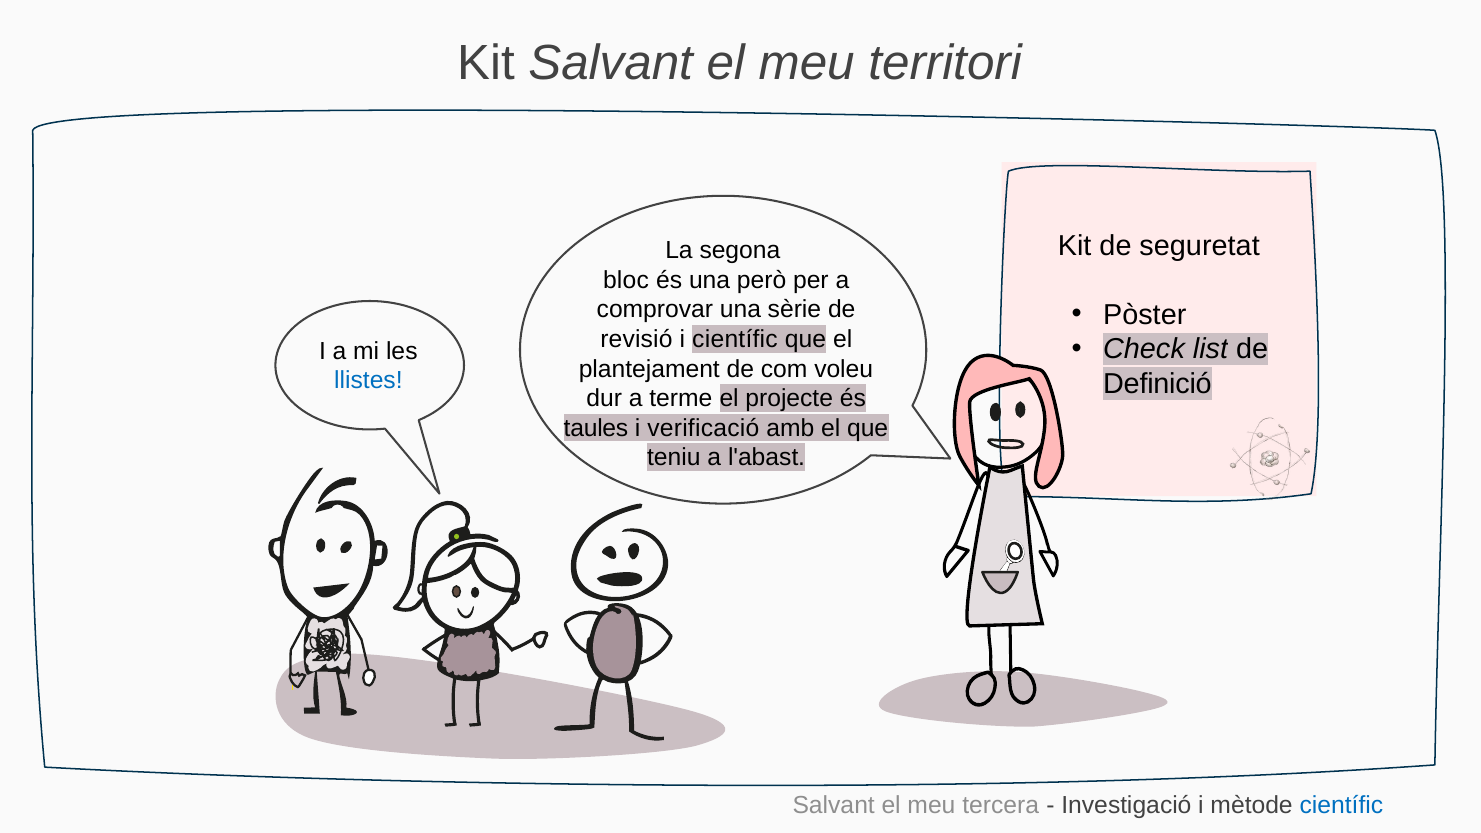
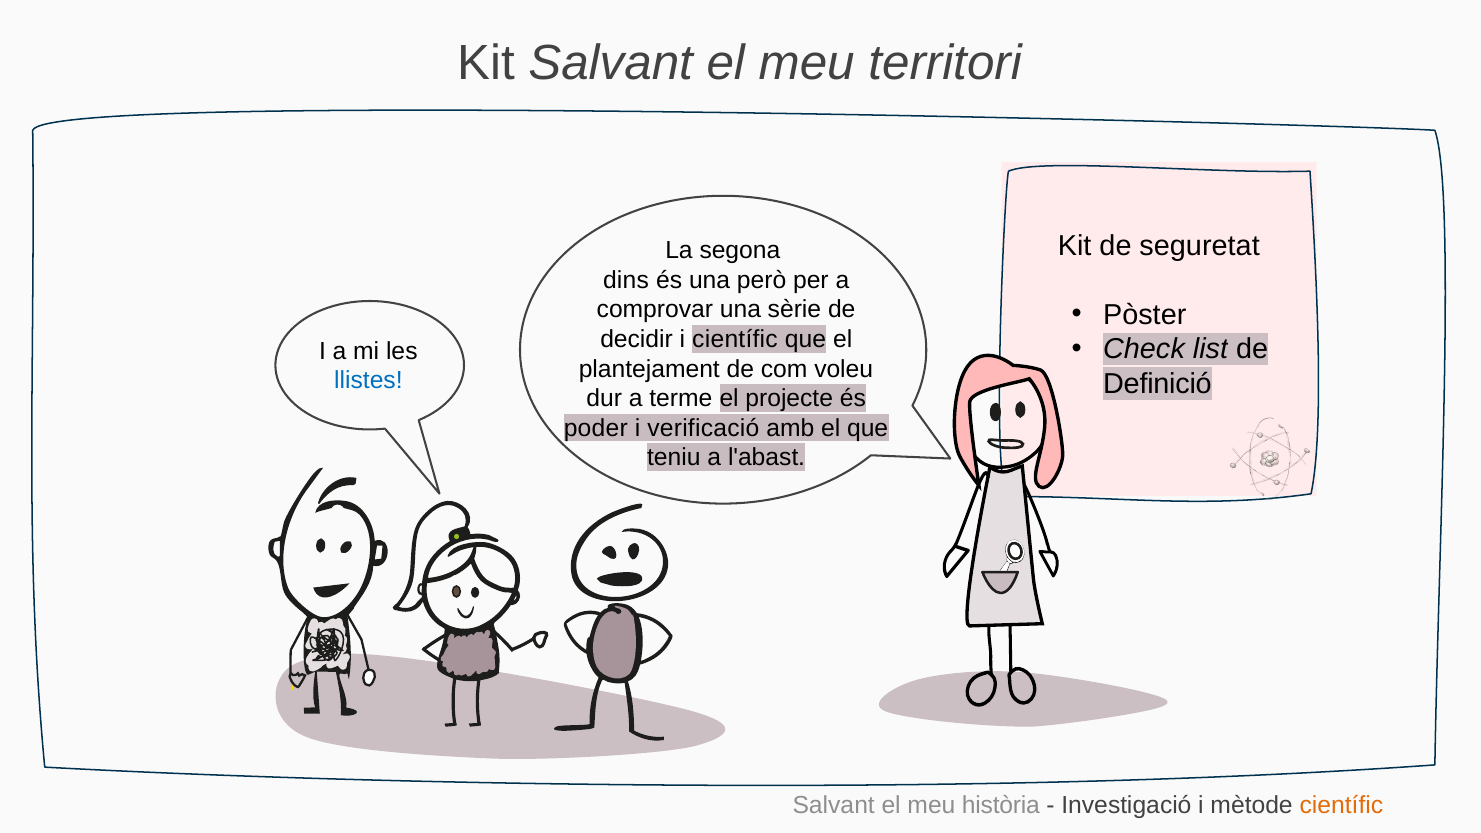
bloc: bloc -> dins
revisió: revisió -> decidir
taules: taules -> poder
tercera: tercera -> història
científic at (1341, 805) colour: blue -> orange
